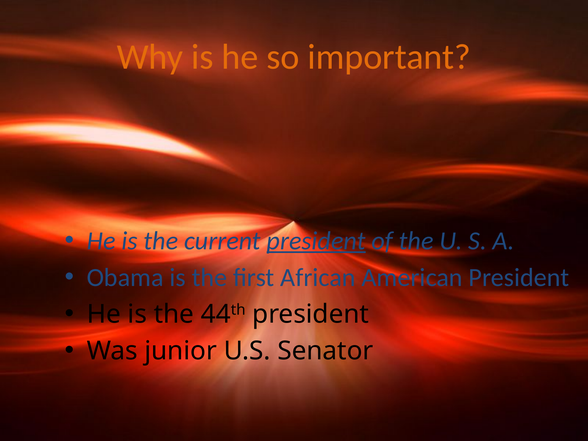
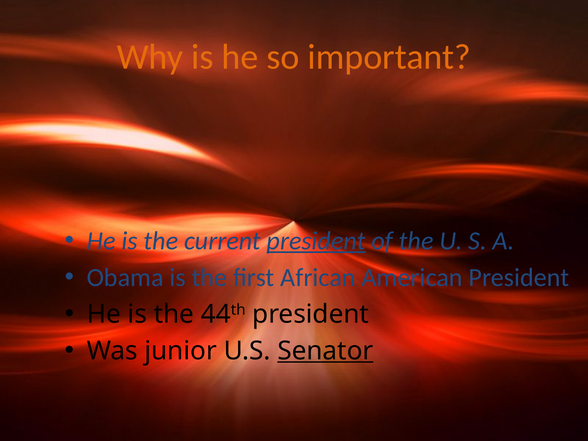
Senator underline: none -> present
